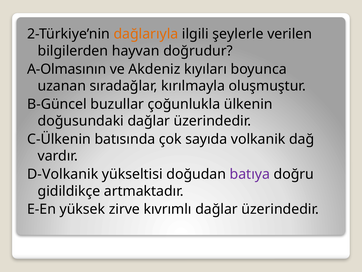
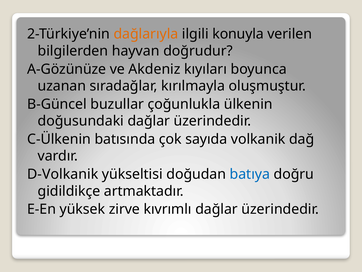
şeylerle: şeylerle -> konuyla
A-Olmasının: A-Olmasının -> A-Gözünüze
batıya colour: purple -> blue
